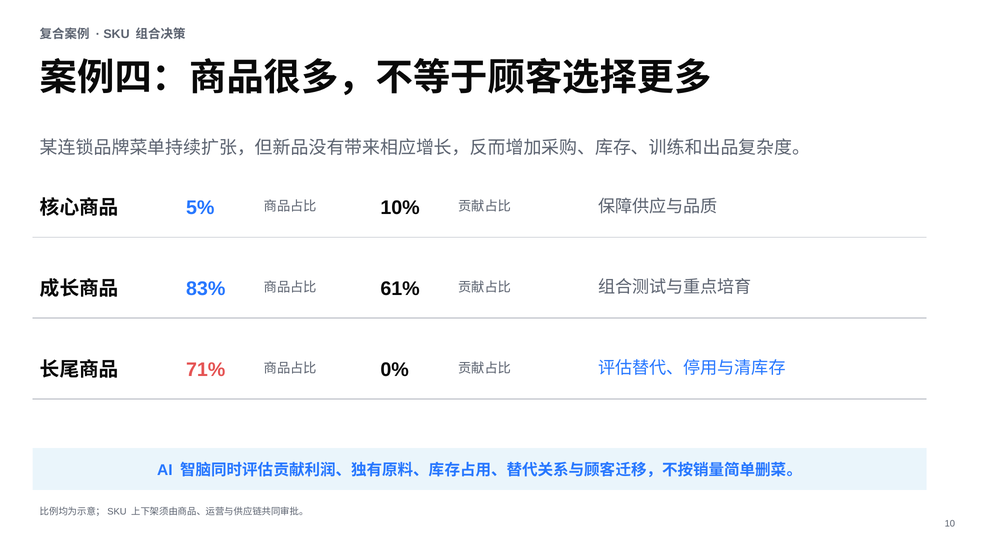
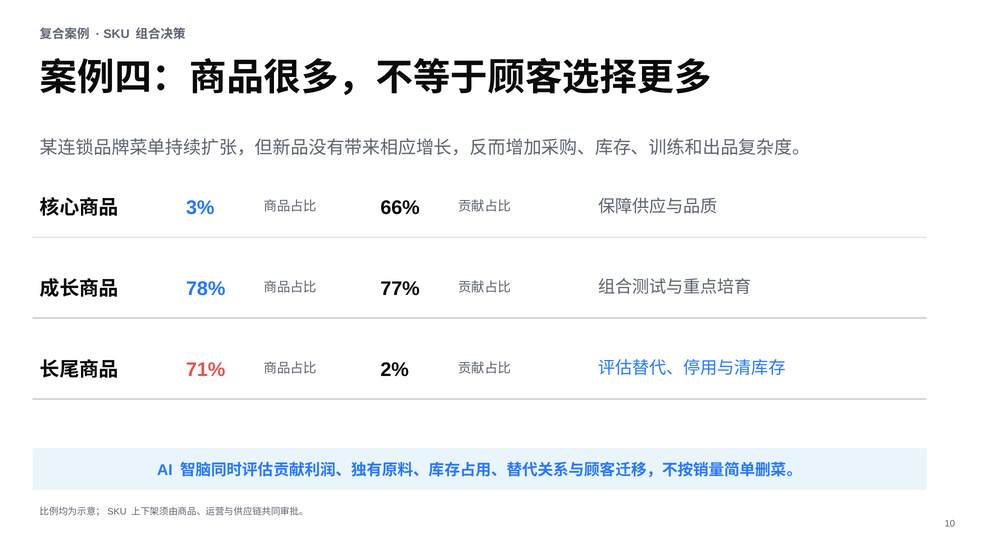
5%: 5% -> 3%
10%: 10% -> 66%
83%: 83% -> 78%
61%: 61% -> 77%
0%: 0% -> 2%
